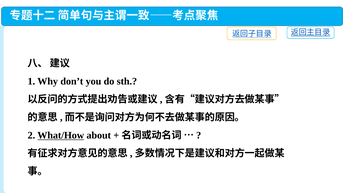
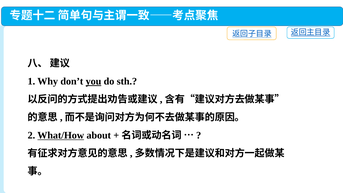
you underline: none -> present
